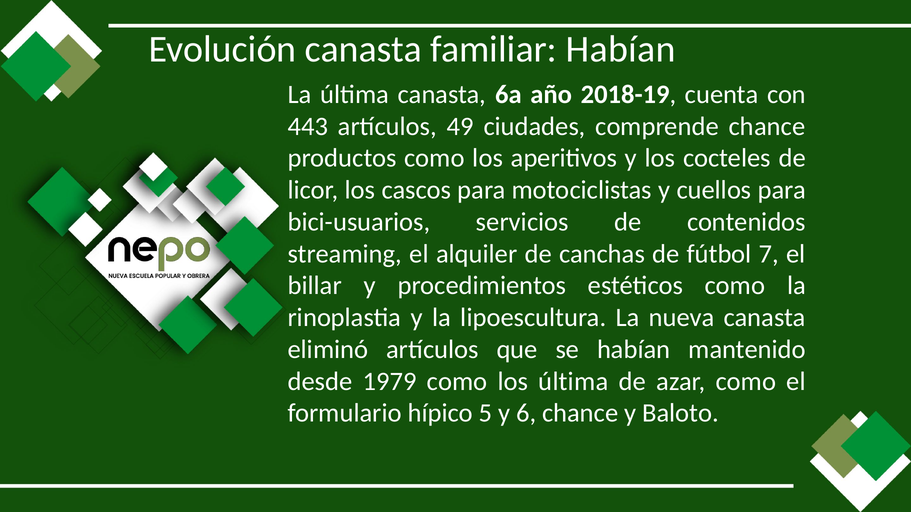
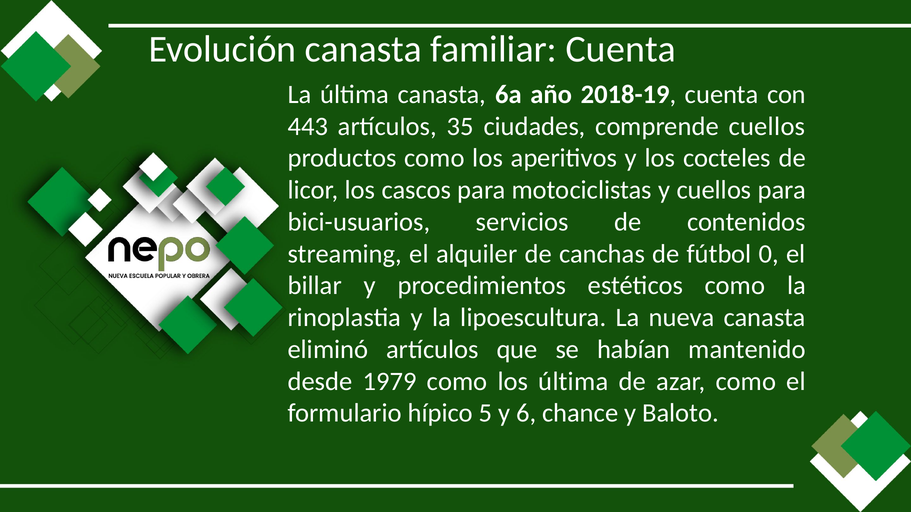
familiar Habían: Habían -> Cuenta
49: 49 -> 35
comprende chance: chance -> cuellos
7: 7 -> 0
